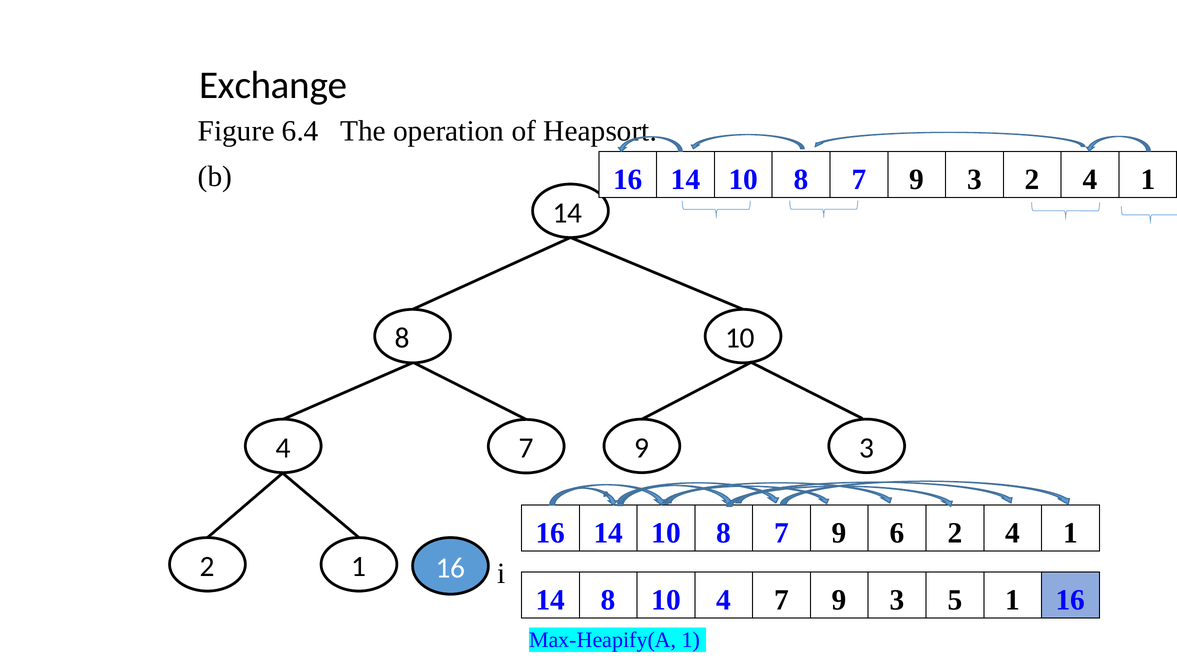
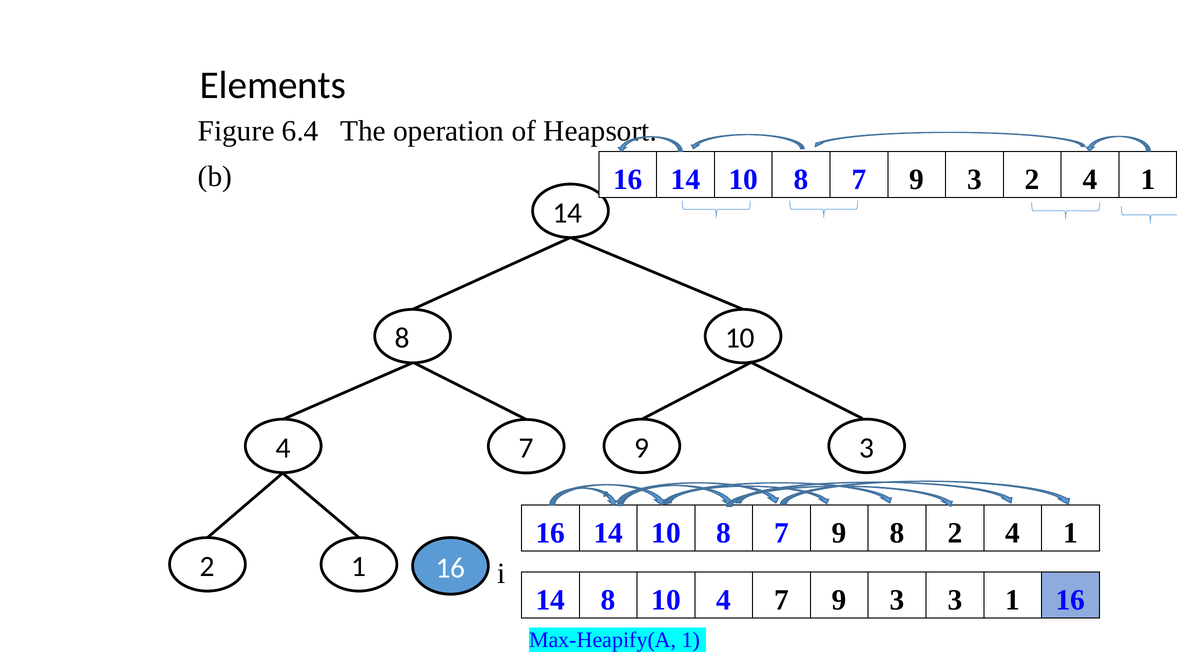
Exchange: Exchange -> Elements
9 6: 6 -> 8
3 5: 5 -> 3
